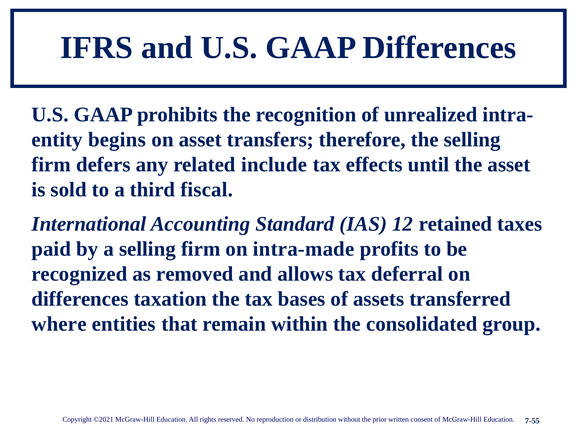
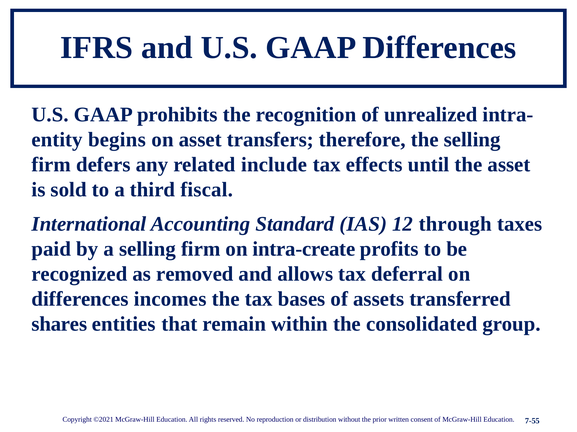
retained: retained -> through
intra-made: intra-made -> intra-create
taxation: taxation -> incomes
where: where -> shares
